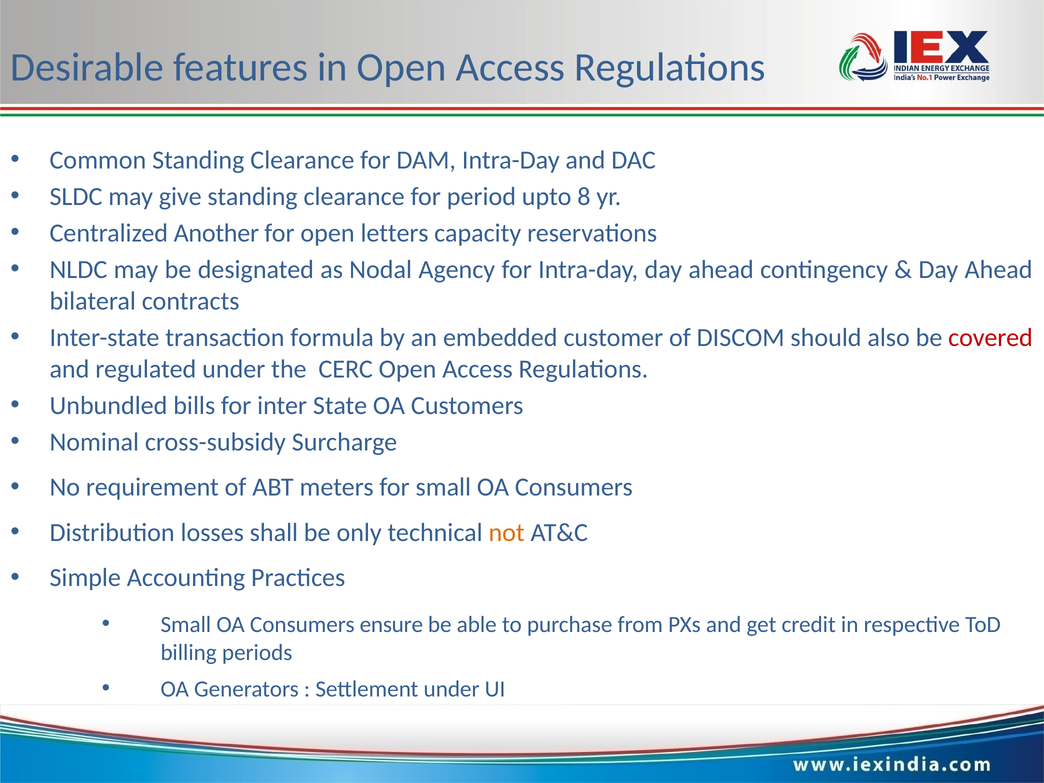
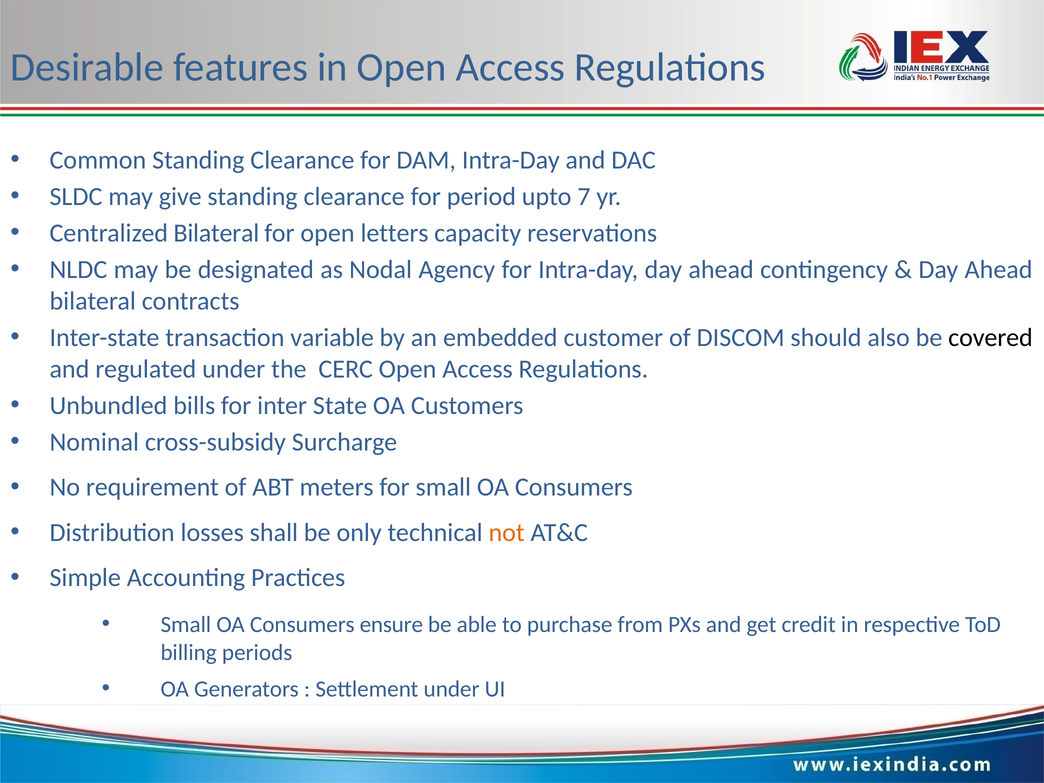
8: 8 -> 7
Centralized Another: Another -> Bilateral
formula: formula -> variable
covered colour: red -> black
